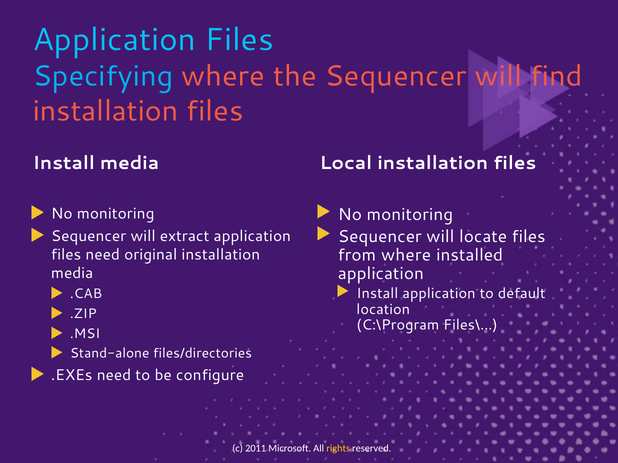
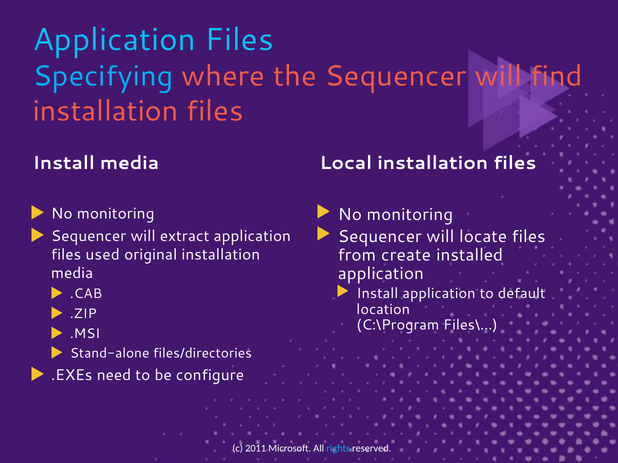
files need: need -> used
from where: where -> create
rights colour: yellow -> light blue
